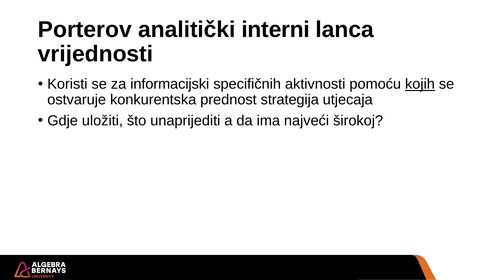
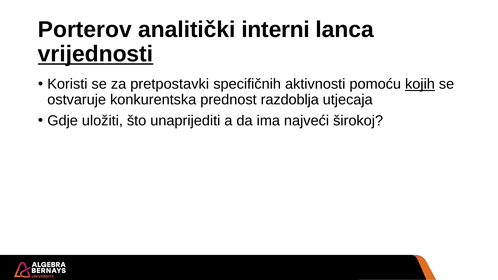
vrijednosti underline: none -> present
informacijski: informacijski -> pretpostavki
strategija: strategija -> razdoblja
